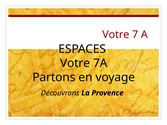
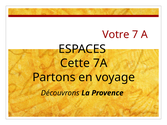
Votre at (75, 63): Votre -> Cette
